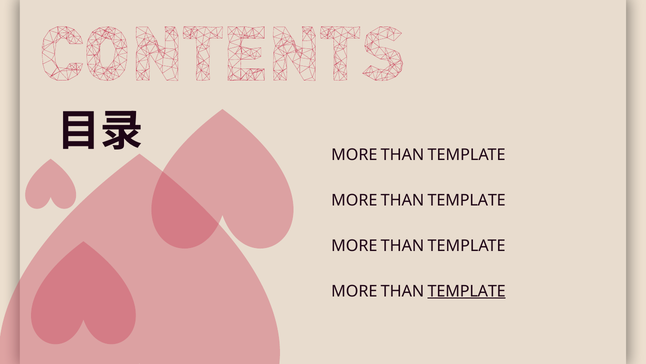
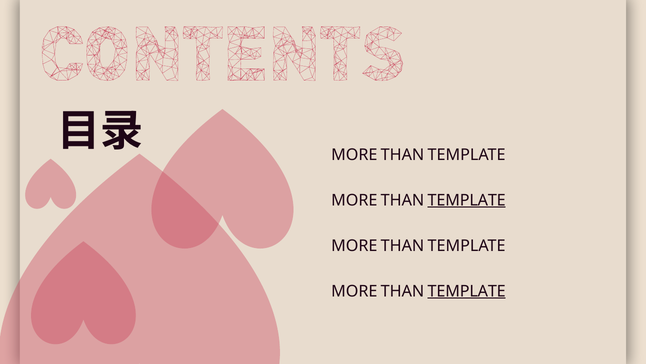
TEMPLATE at (467, 200) underline: none -> present
